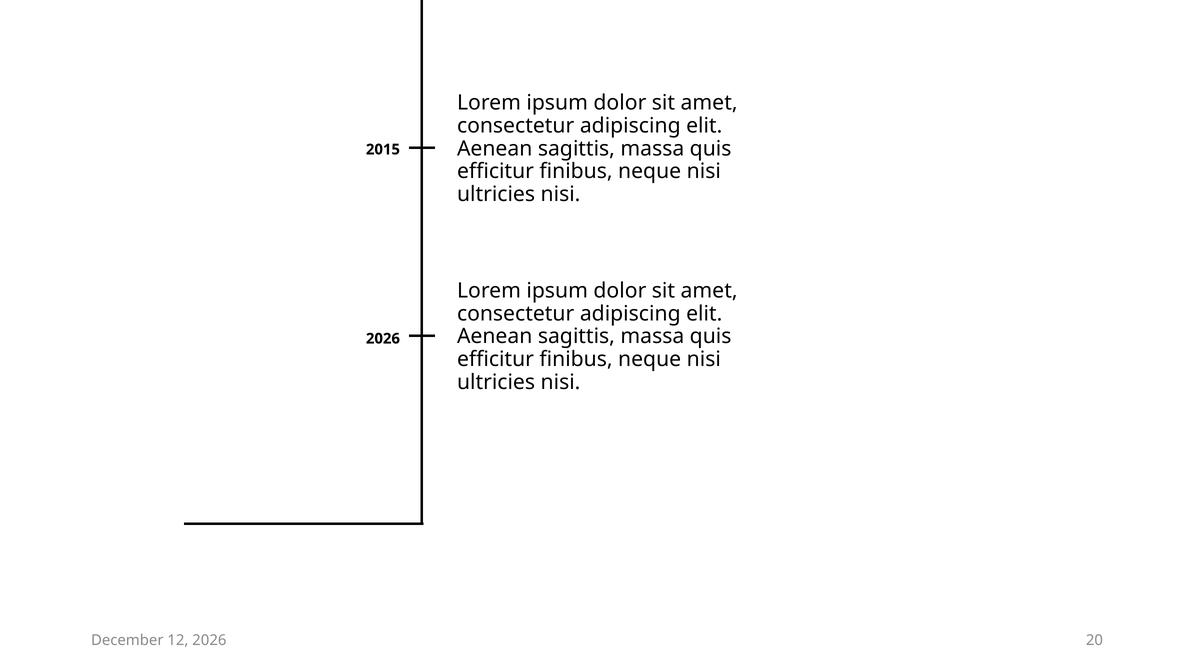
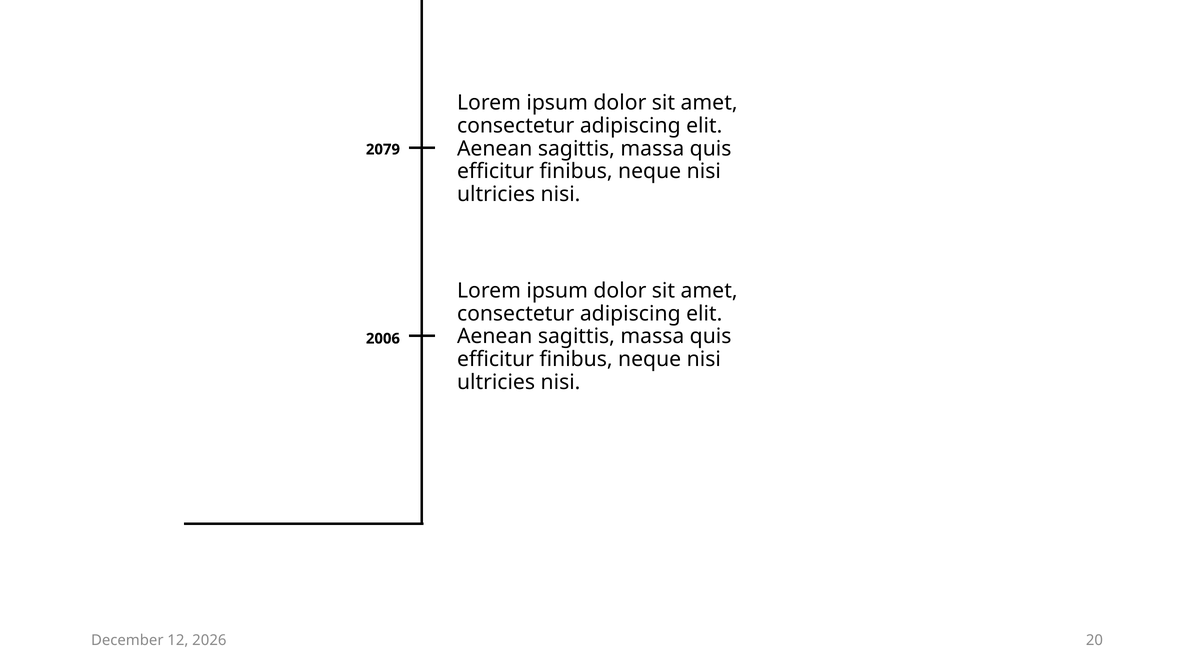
2015: 2015 -> 2079
2026 at (383, 338): 2026 -> 2006
